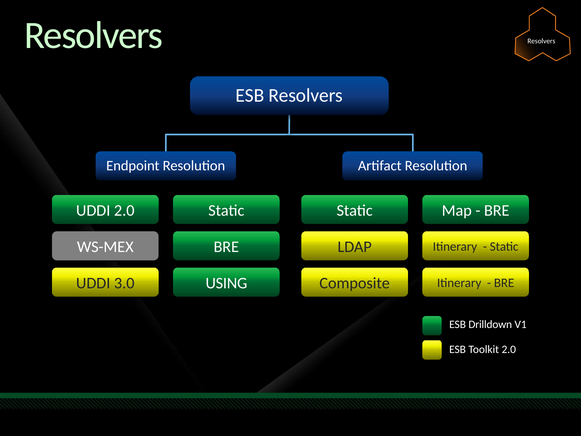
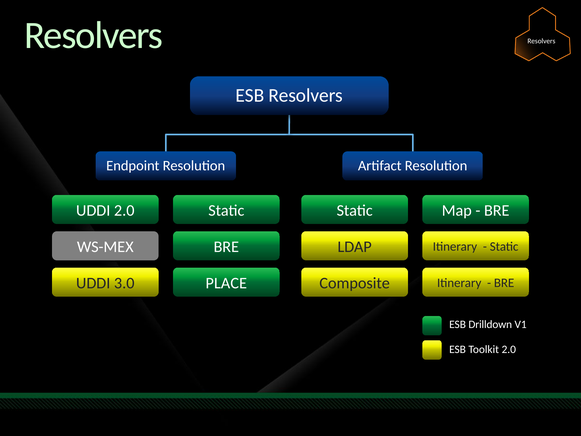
USING: USING -> PLACE
